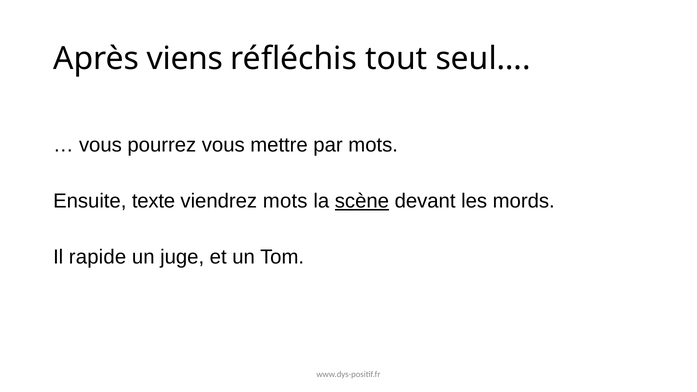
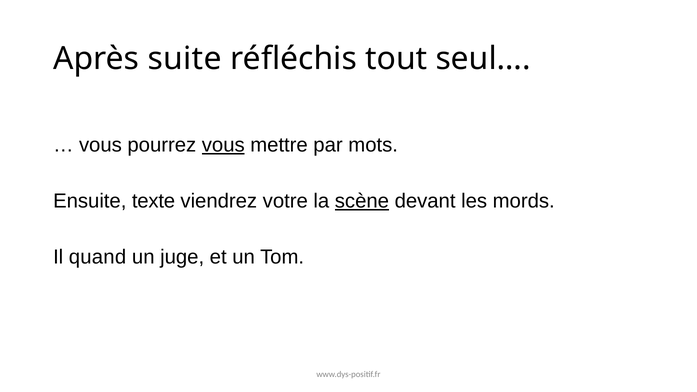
viens: viens -> suite
vous at (223, 145) underline: none -> present
viendrez mots: mots -> votre
rapide: rapide -> quand
